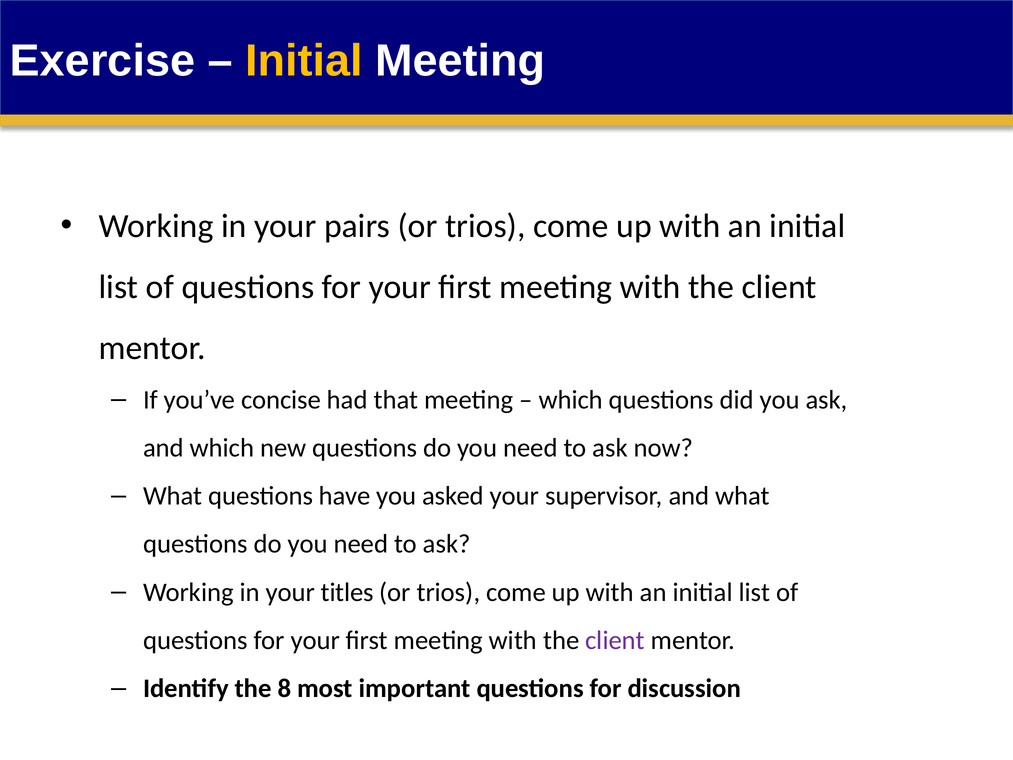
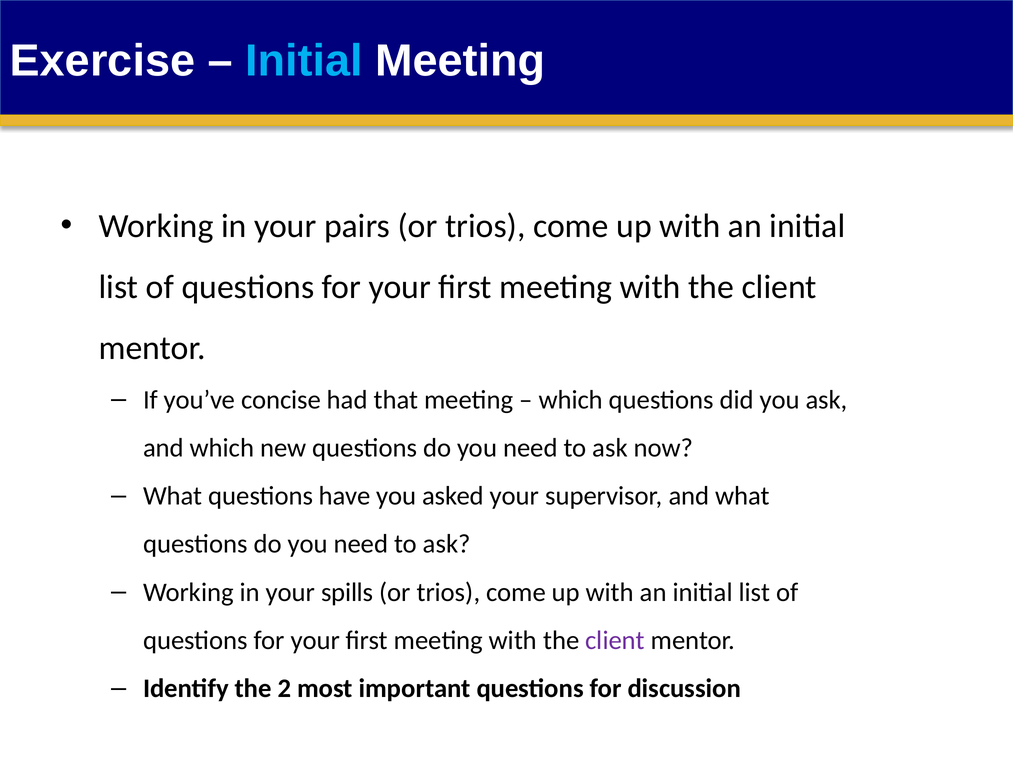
Initial at (304, 61) colour: yellow -> light blue
titles: titles -> spills
8: 8 -> 2
